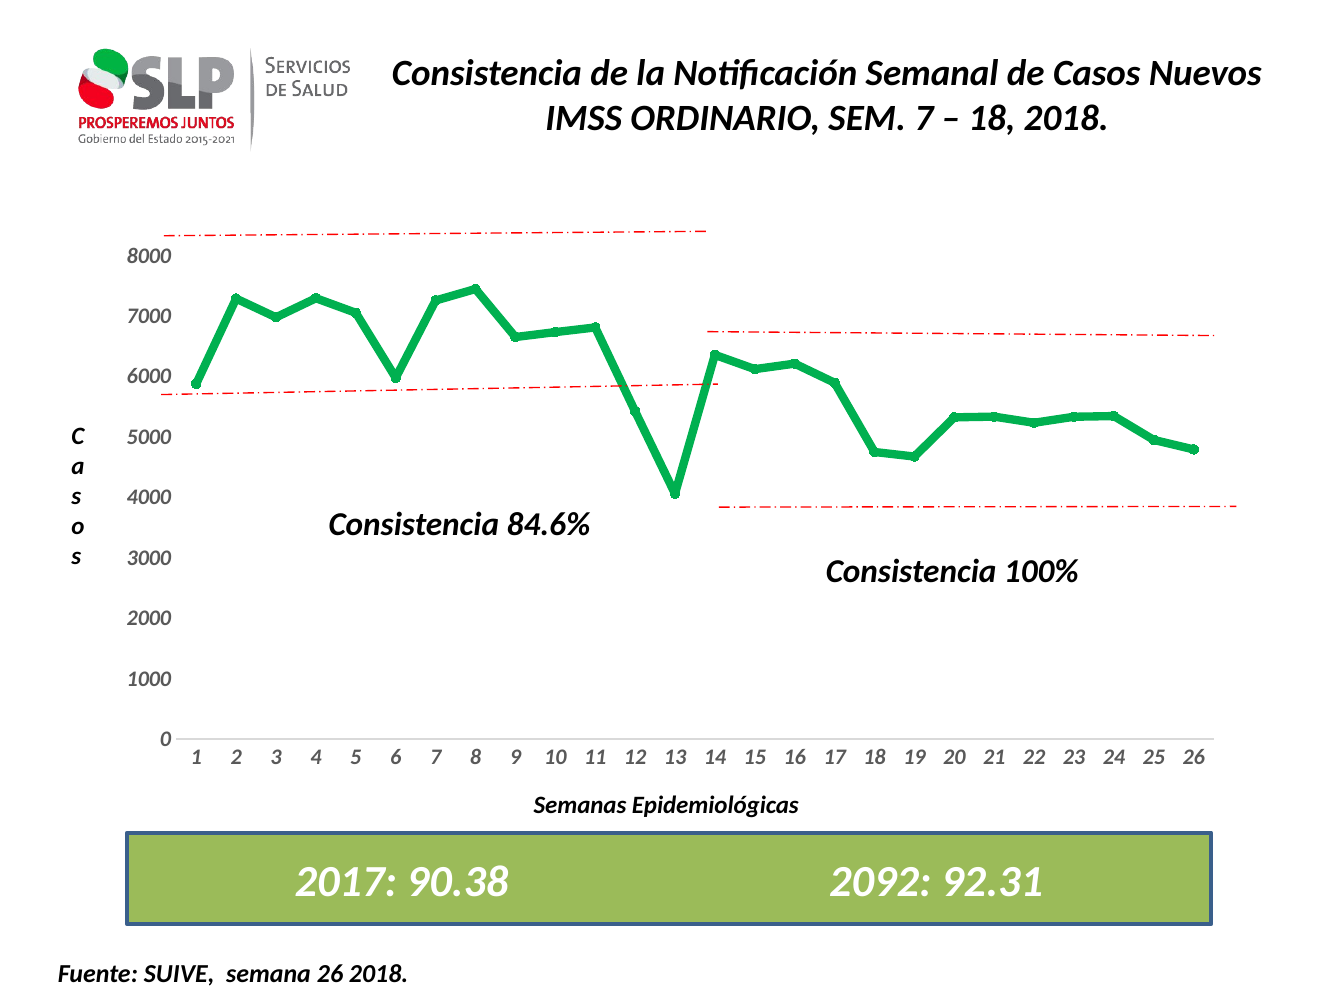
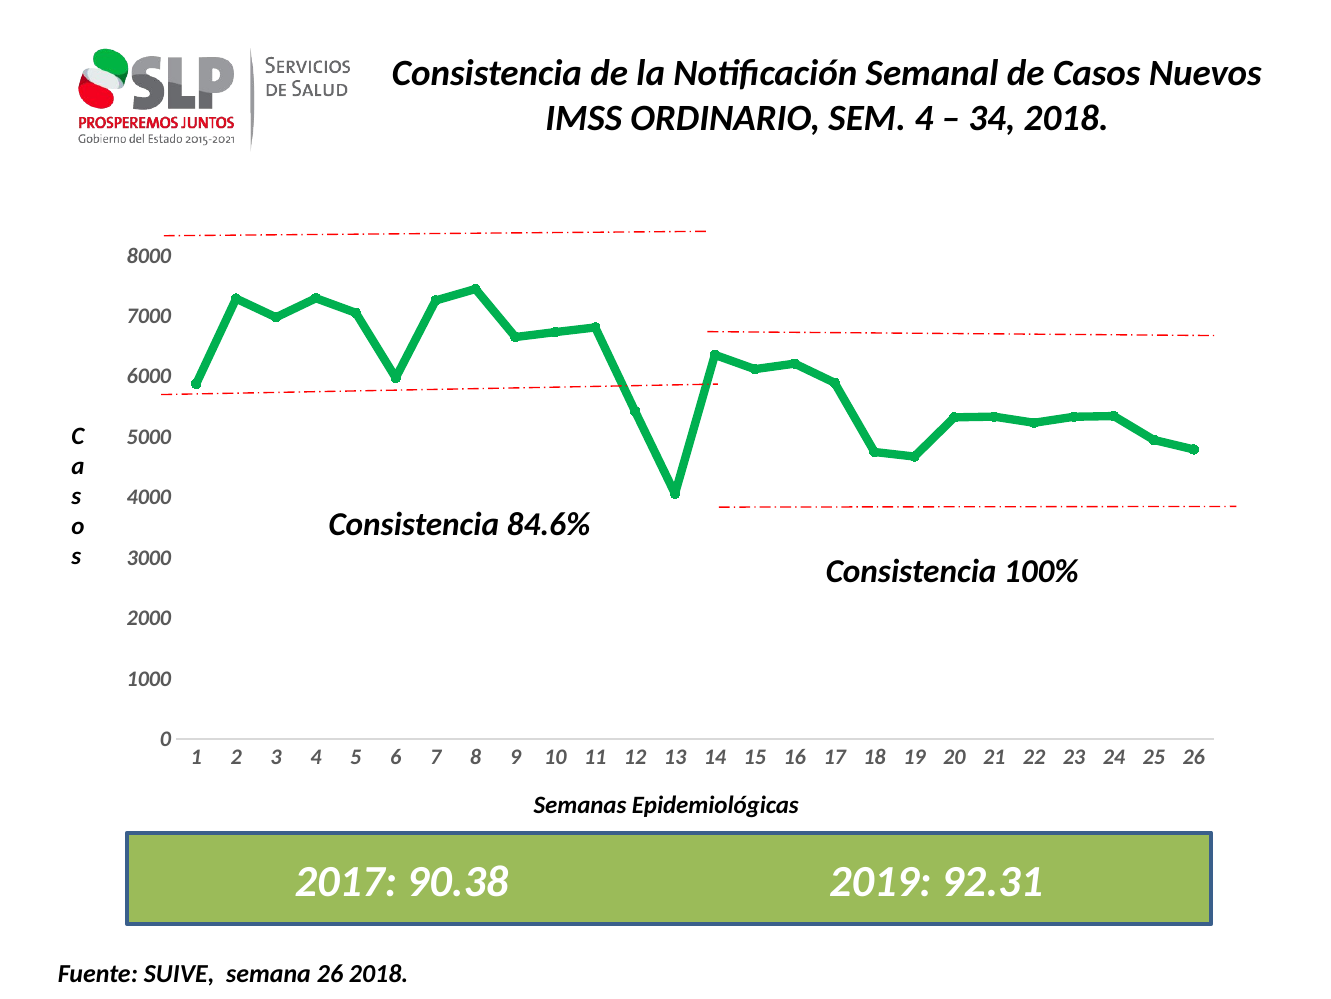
SEM 7: 7 -> 4
18 at (992, 118): 18 -> 34
2092: 2092 -> 2019
